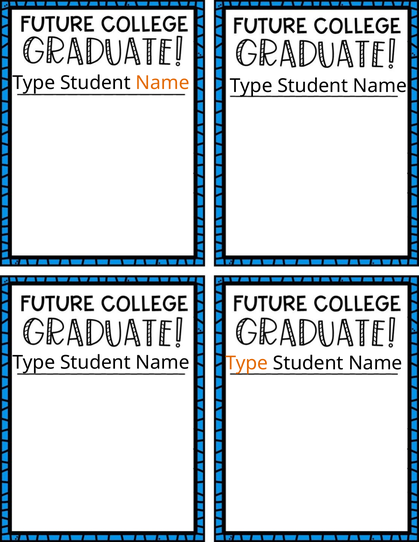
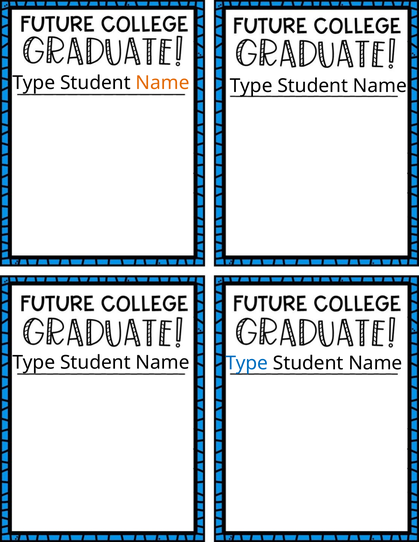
Type at (247, 363) colour: orange -> blue
